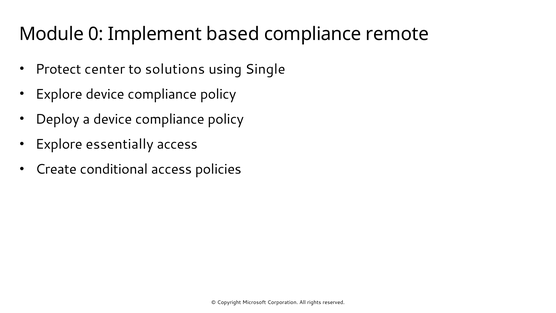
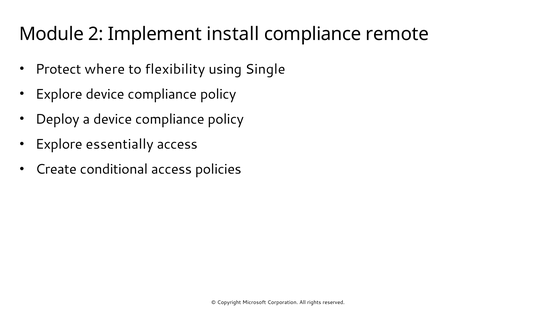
0: 0 -> 2
based: based -> install
center: center -> where
solutions: solutions -> flexibility
